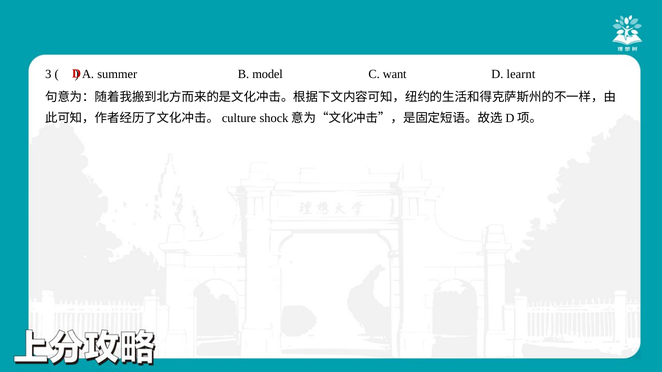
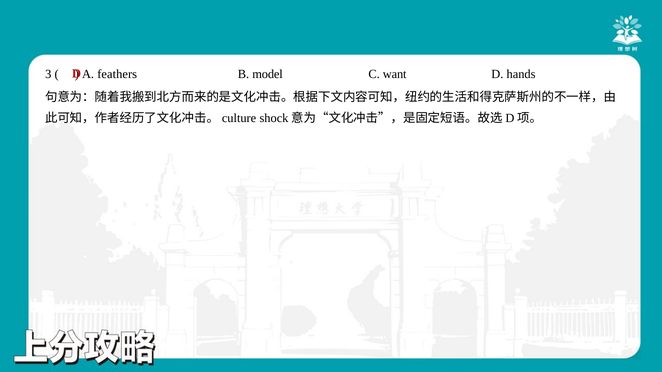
summer: summer -> feathers
learnt: learnt -> hands
